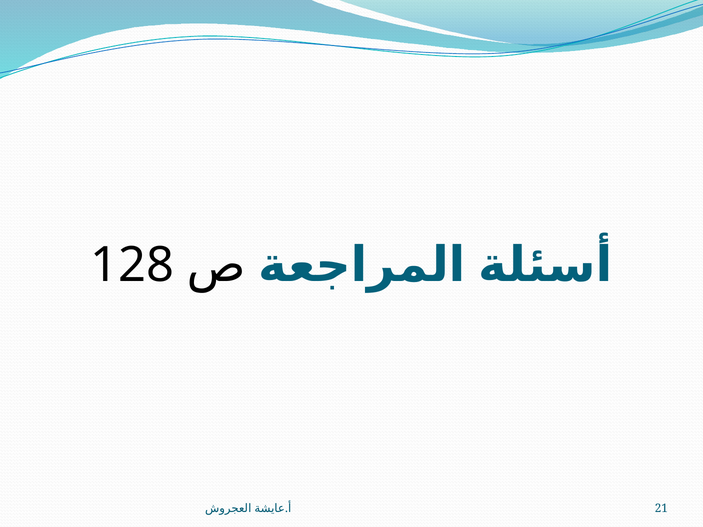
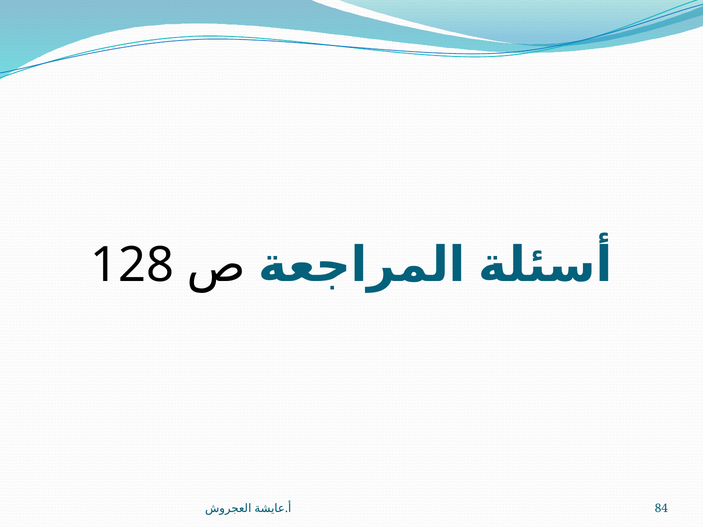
21: 21 -> 84
